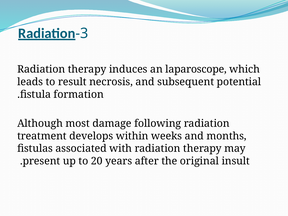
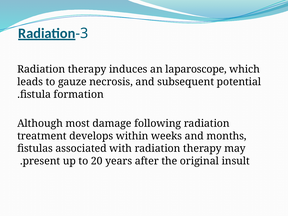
result: result -> gauze
